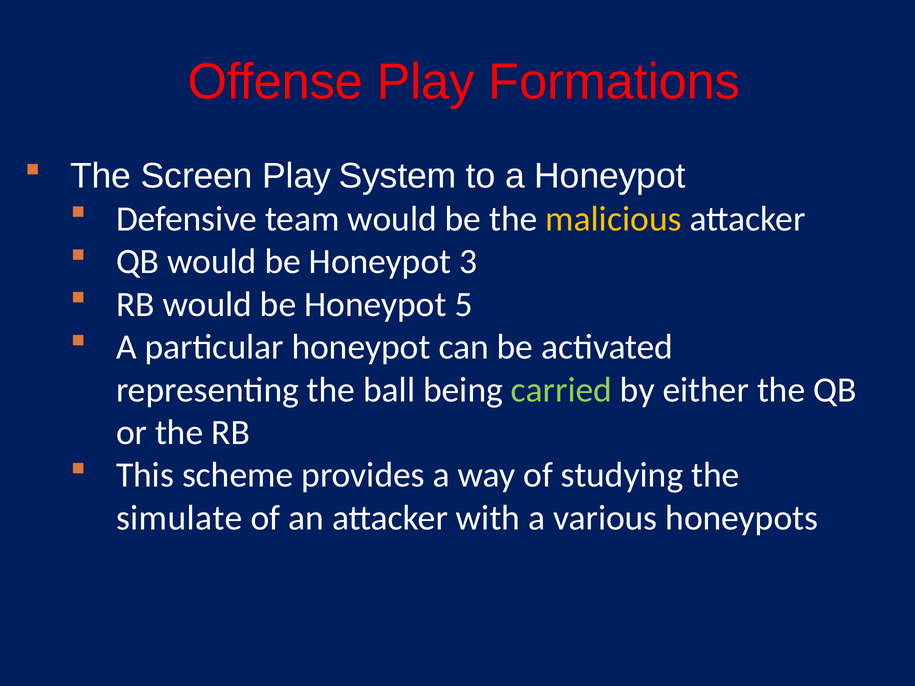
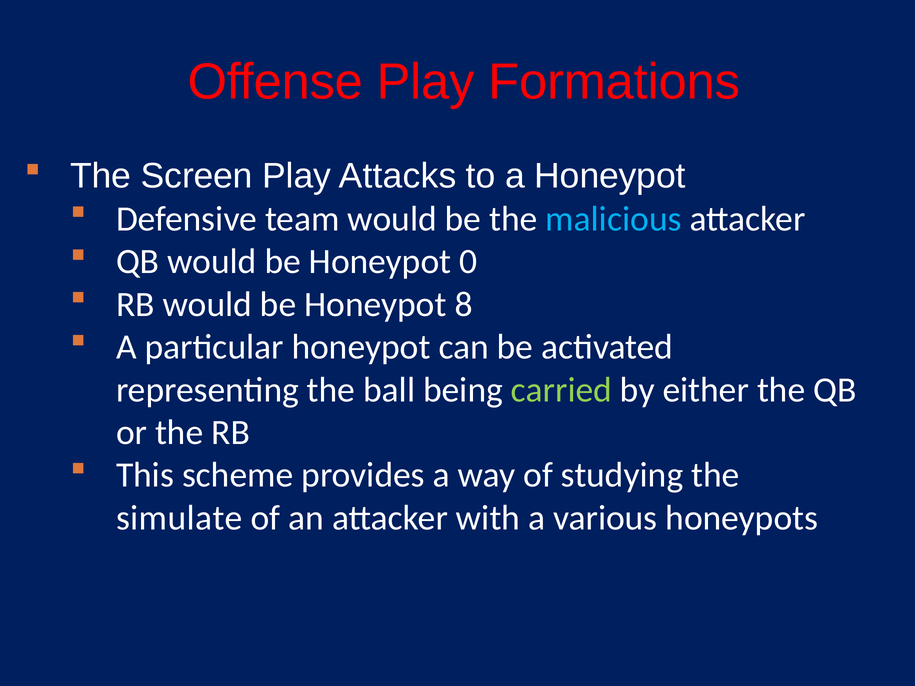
System: System -> Attacks
malicious colour: yellow -> light blue
3: 3 -> 0
5: 5 -> 8
